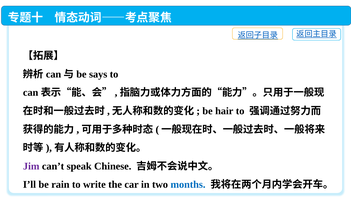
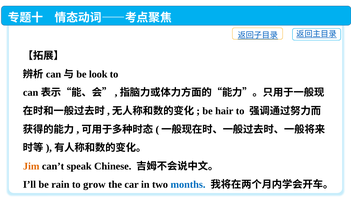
says: says -> look
Jim colour: purple -> orange
write: write -> grow
